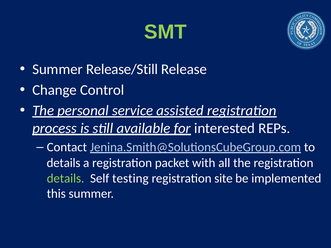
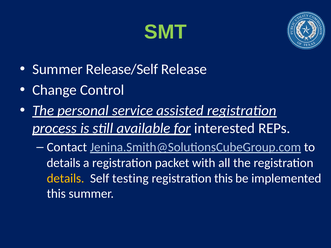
Release/Still: Release/Still -> Release/Self
details at (66, 178) colour: light green -> yellow
registration site: site -> this
